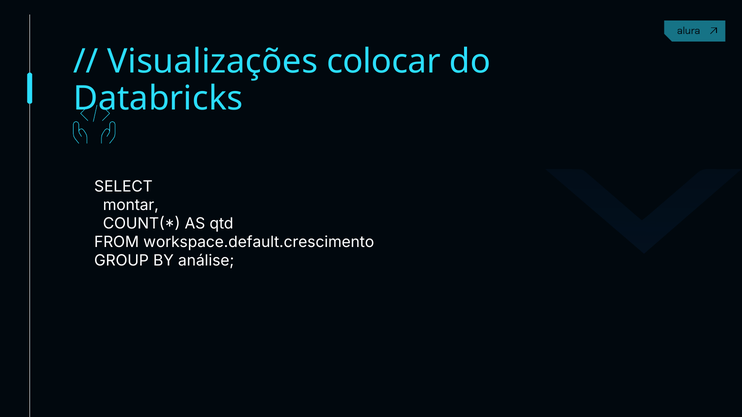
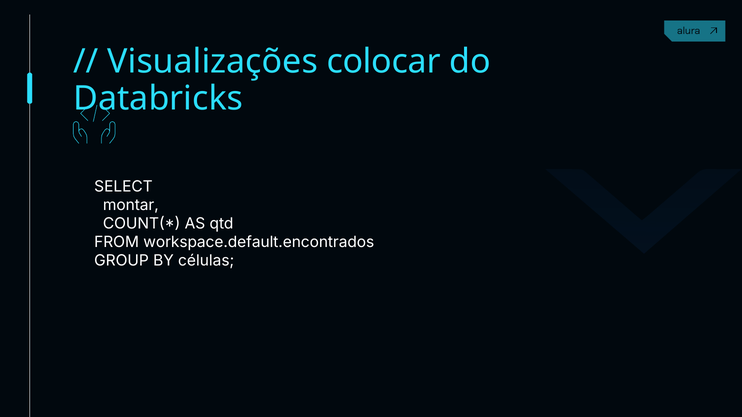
workspace.default.crescimento: workspace.default.crescimento -> workspace.default.encontrados
análise: análise -> células
